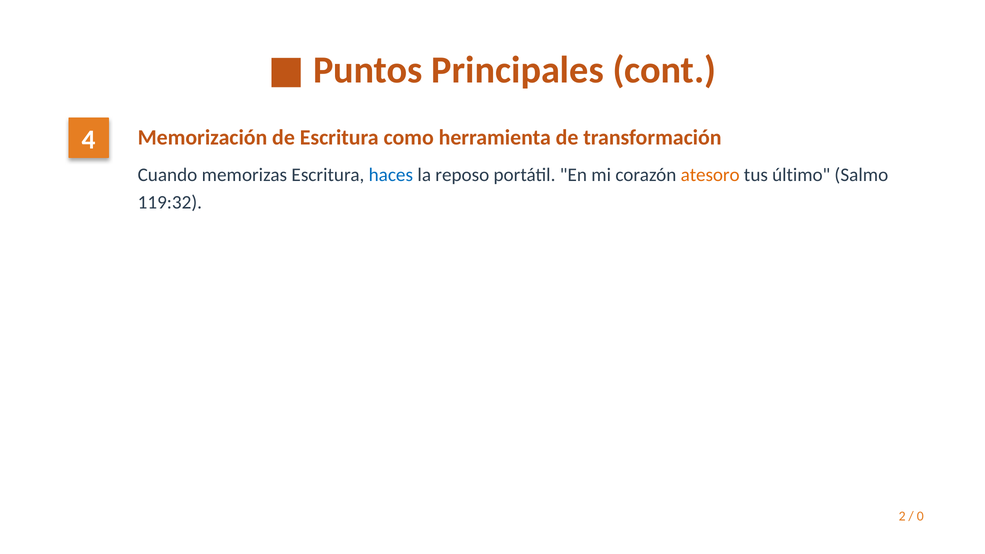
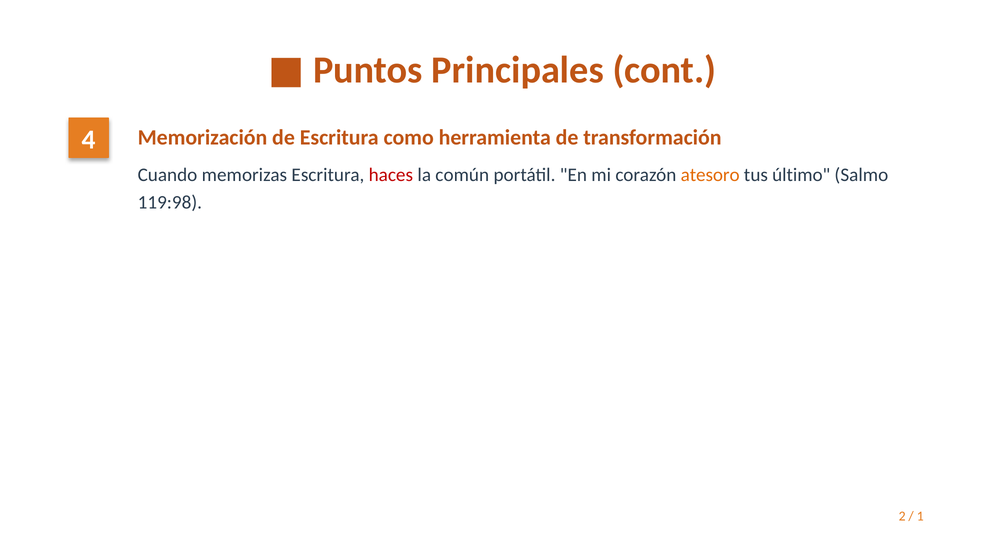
haces colour: blue -> red
reposo: reposo -> común
119:32: 119:32 -> 119:98
0: 0 -> 1
